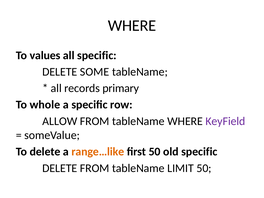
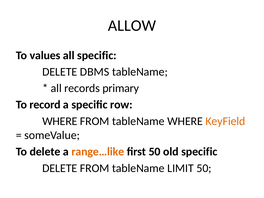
WHERE at (132, 26): WHERE -> ALLOW
SOME: SOME -> DBMS
whole: whole -> record
ALLOW at (60, 121): ALLOW -> WHERE
KeyField colour: purple -> orange
